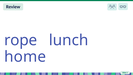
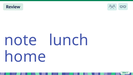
rope: rope -> note
